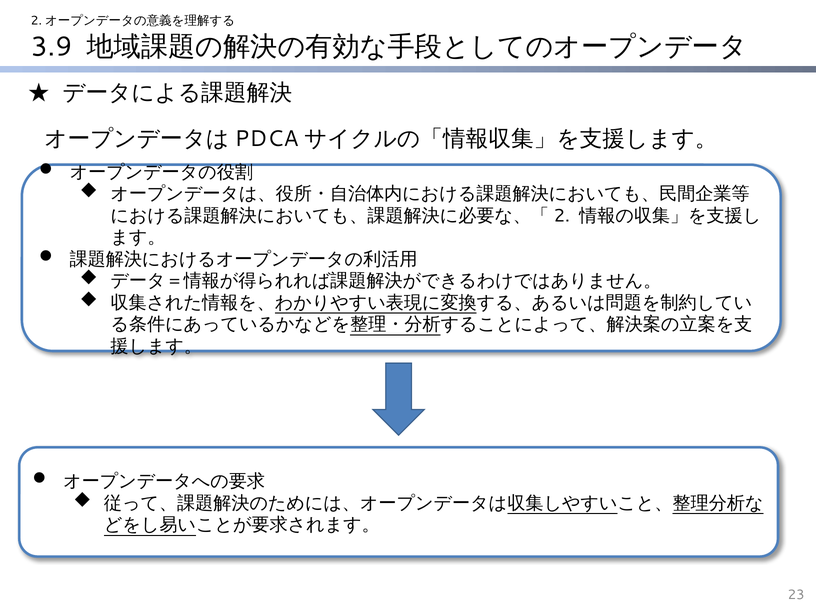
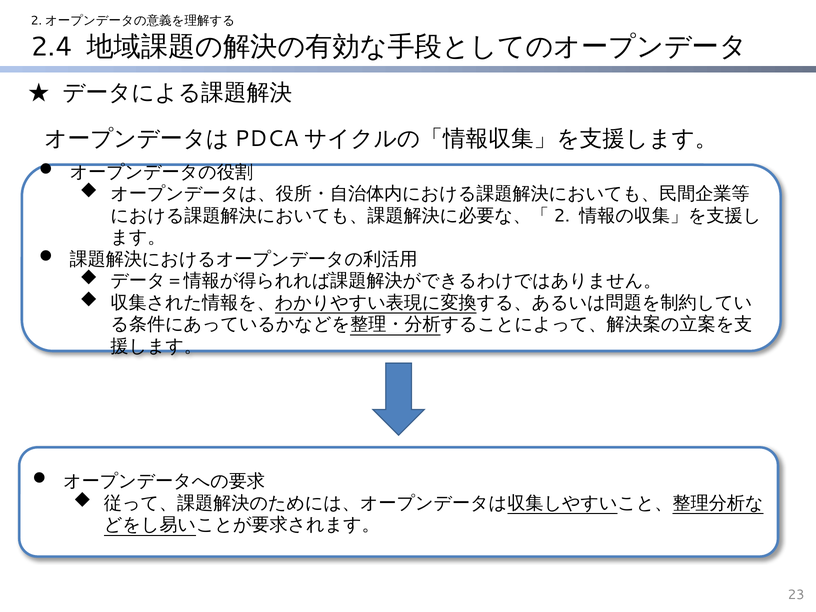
3.9: 3.9 -> 2.4
